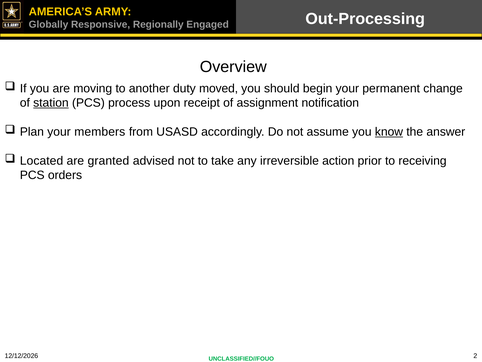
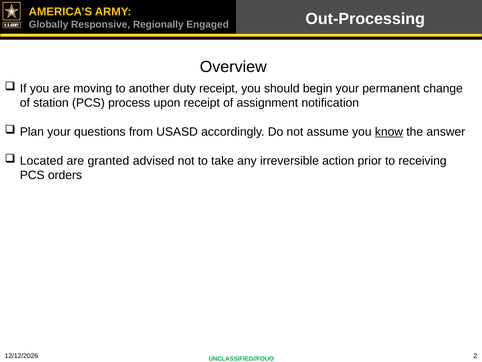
duty moved: moved -> receipt
station underline: present -> none
members: members -> questions
